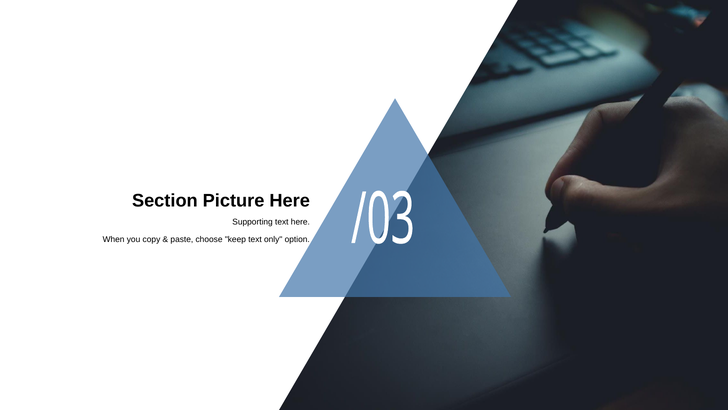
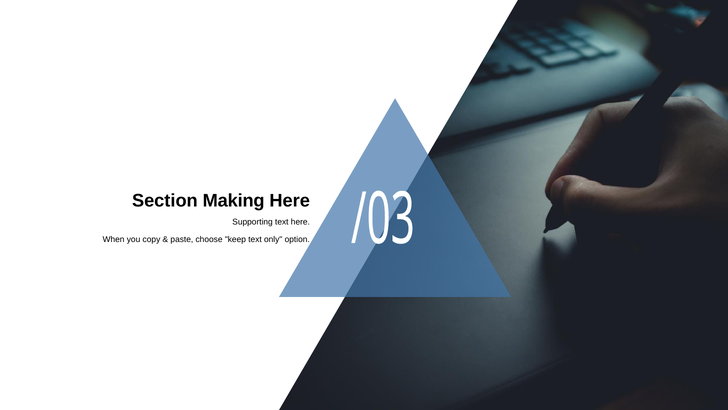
Picture: Picture -> Making
